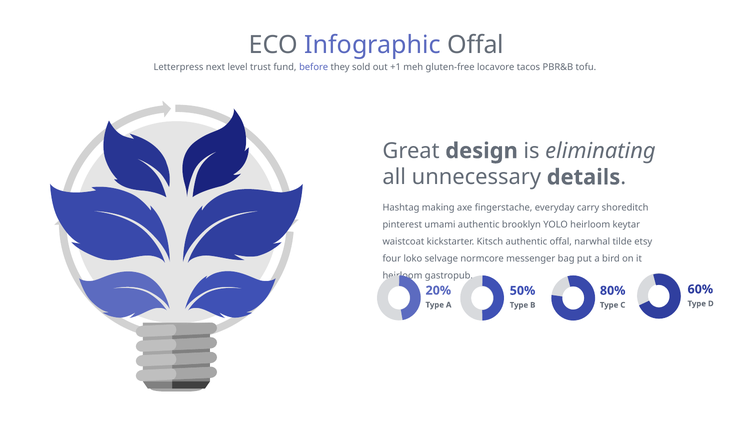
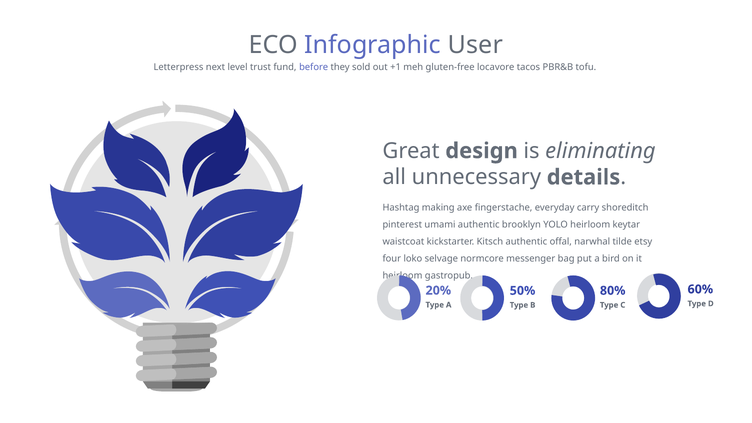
Infographic Offal: Offal -> User
